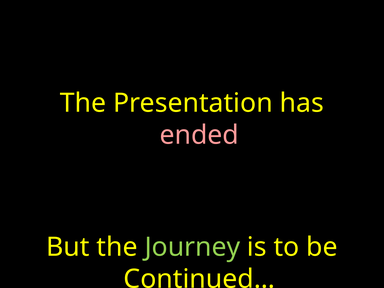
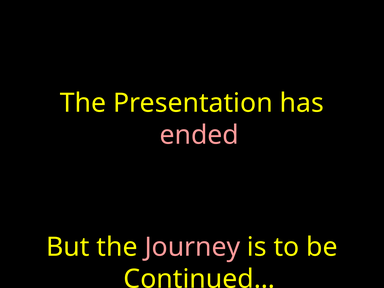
Journey colour: light green -> pink
